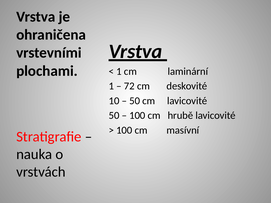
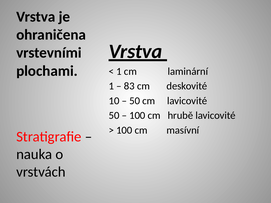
72: 72 -> 83
